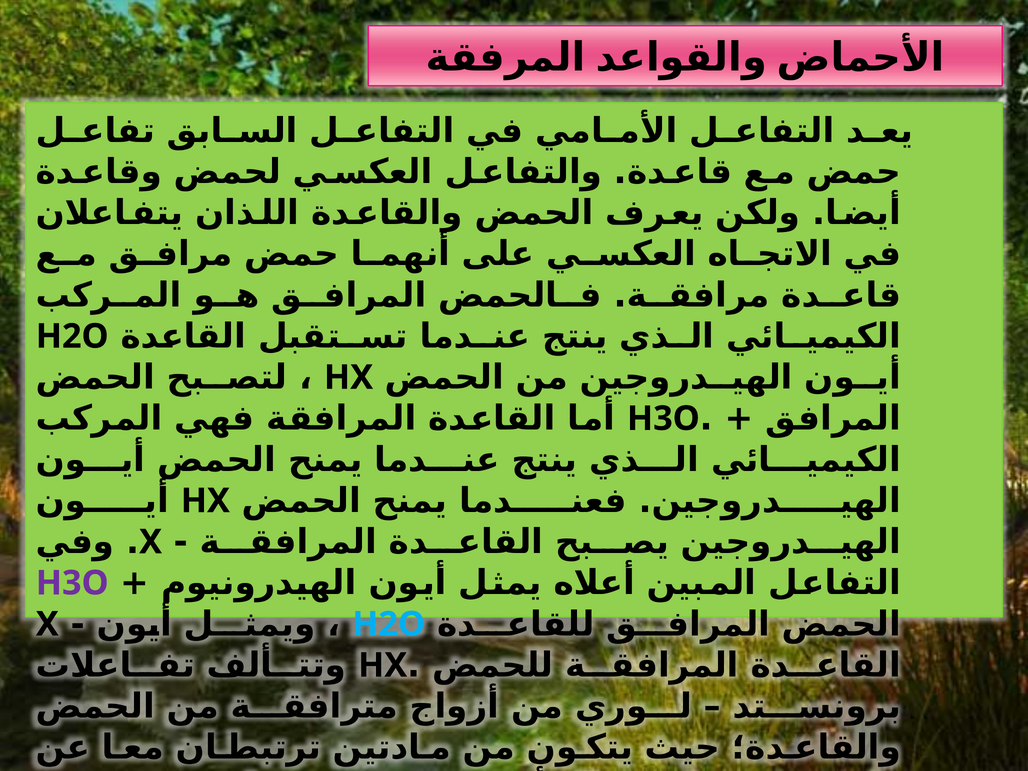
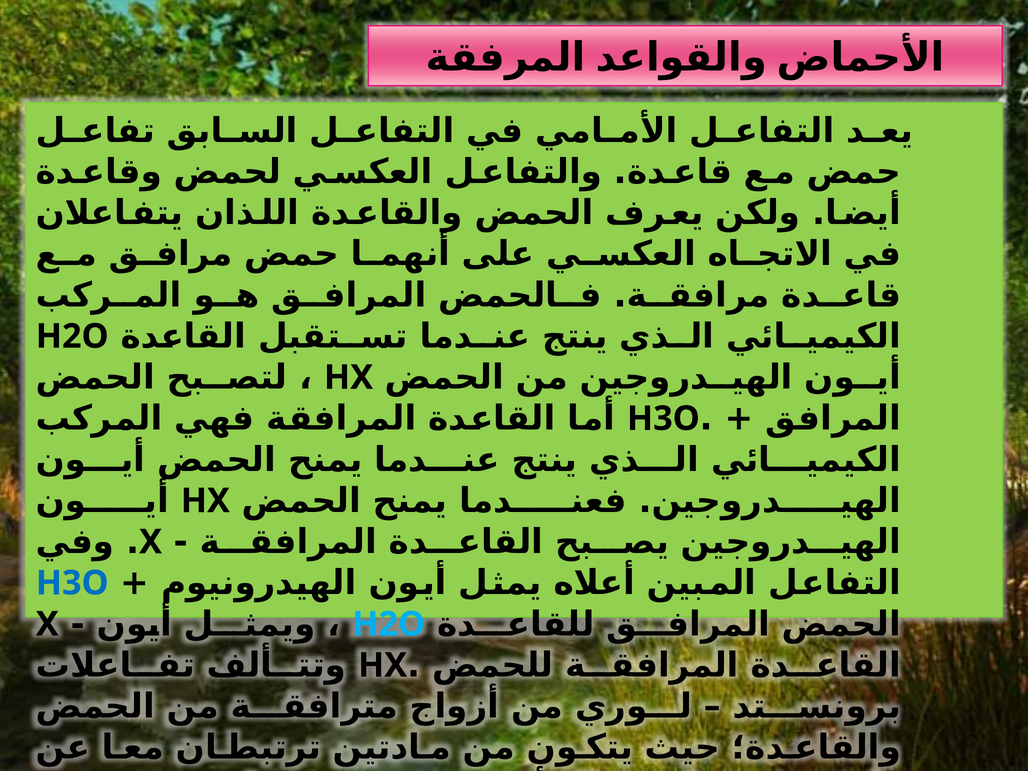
H3O at (72, 583) colour: purple -> blue
